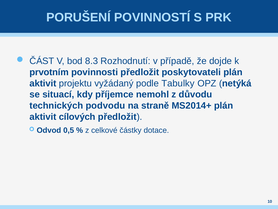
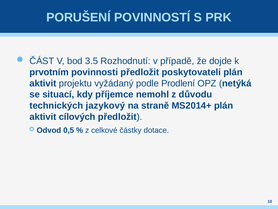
8.3: 8.3 -> 3.5
Tabulky: Tabulky -> Prodlení
podvodu: podvodu -> jazykový
